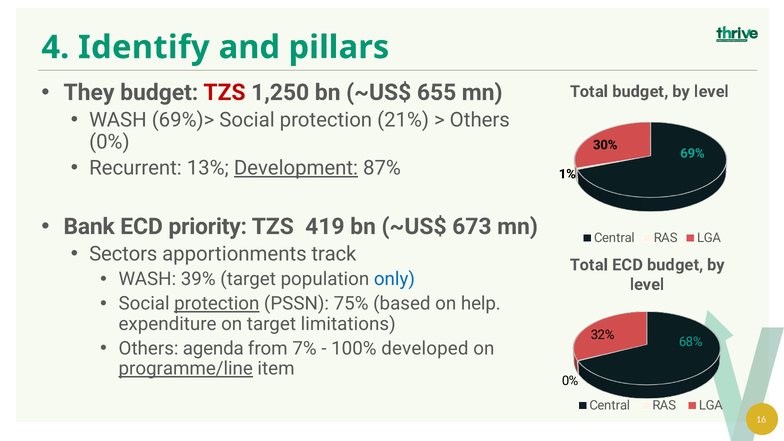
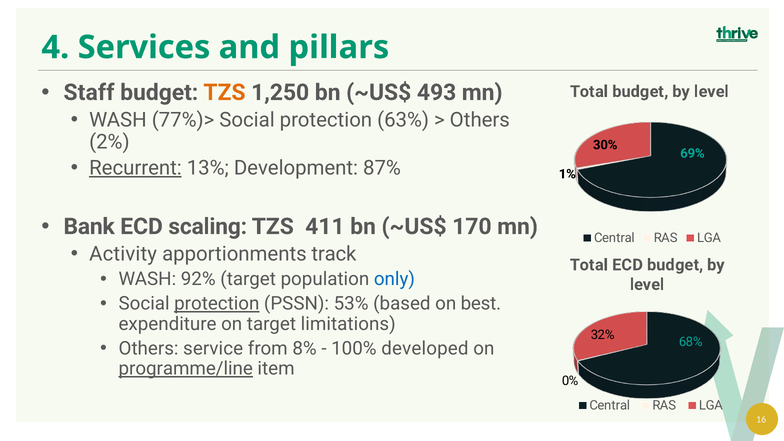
Identify: Identify -> Services
They: They -> Staff
TZS at (224, 92) colour: red -> orange
655: 655 -> 493
69%)>: 69%)> -> 77%)>
21%: 21% -> 63%
0% at (109, 142): 0% -> 2%
Recurrent underline: none -> present
Development underline: present -> none
priority: priority -> scaling
419: 419 -> 411
673: 673 -> 170
Sectors: Sectors -> Activity
39%: 39% -> 92%
75%: 75% -> 53%
help: help -> best
agenda: agenda -> service
7%: 7% -> 8%
